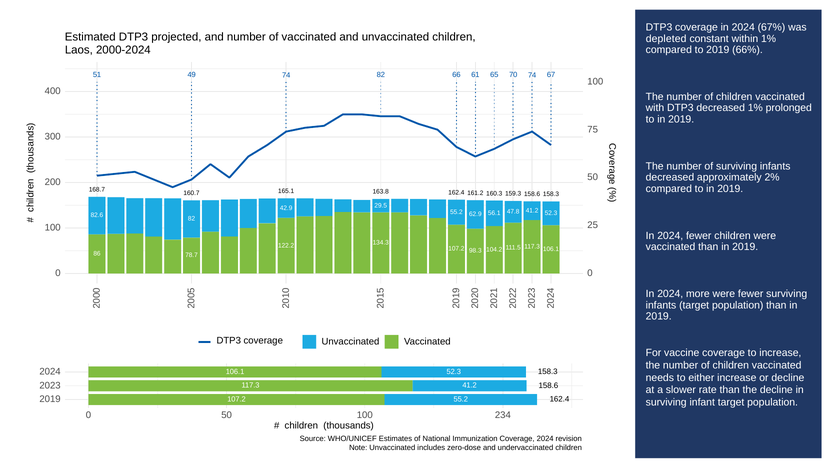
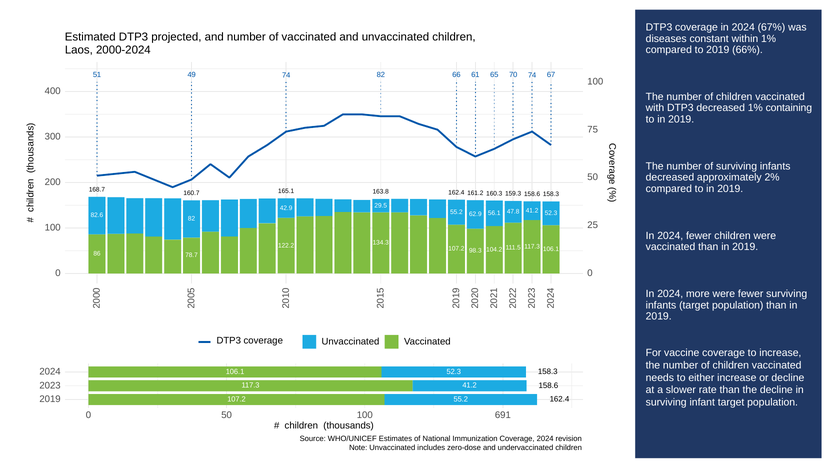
depleted: depleted -> diseases
prolonged: prolonged -> containing
234: 234 -> 691
